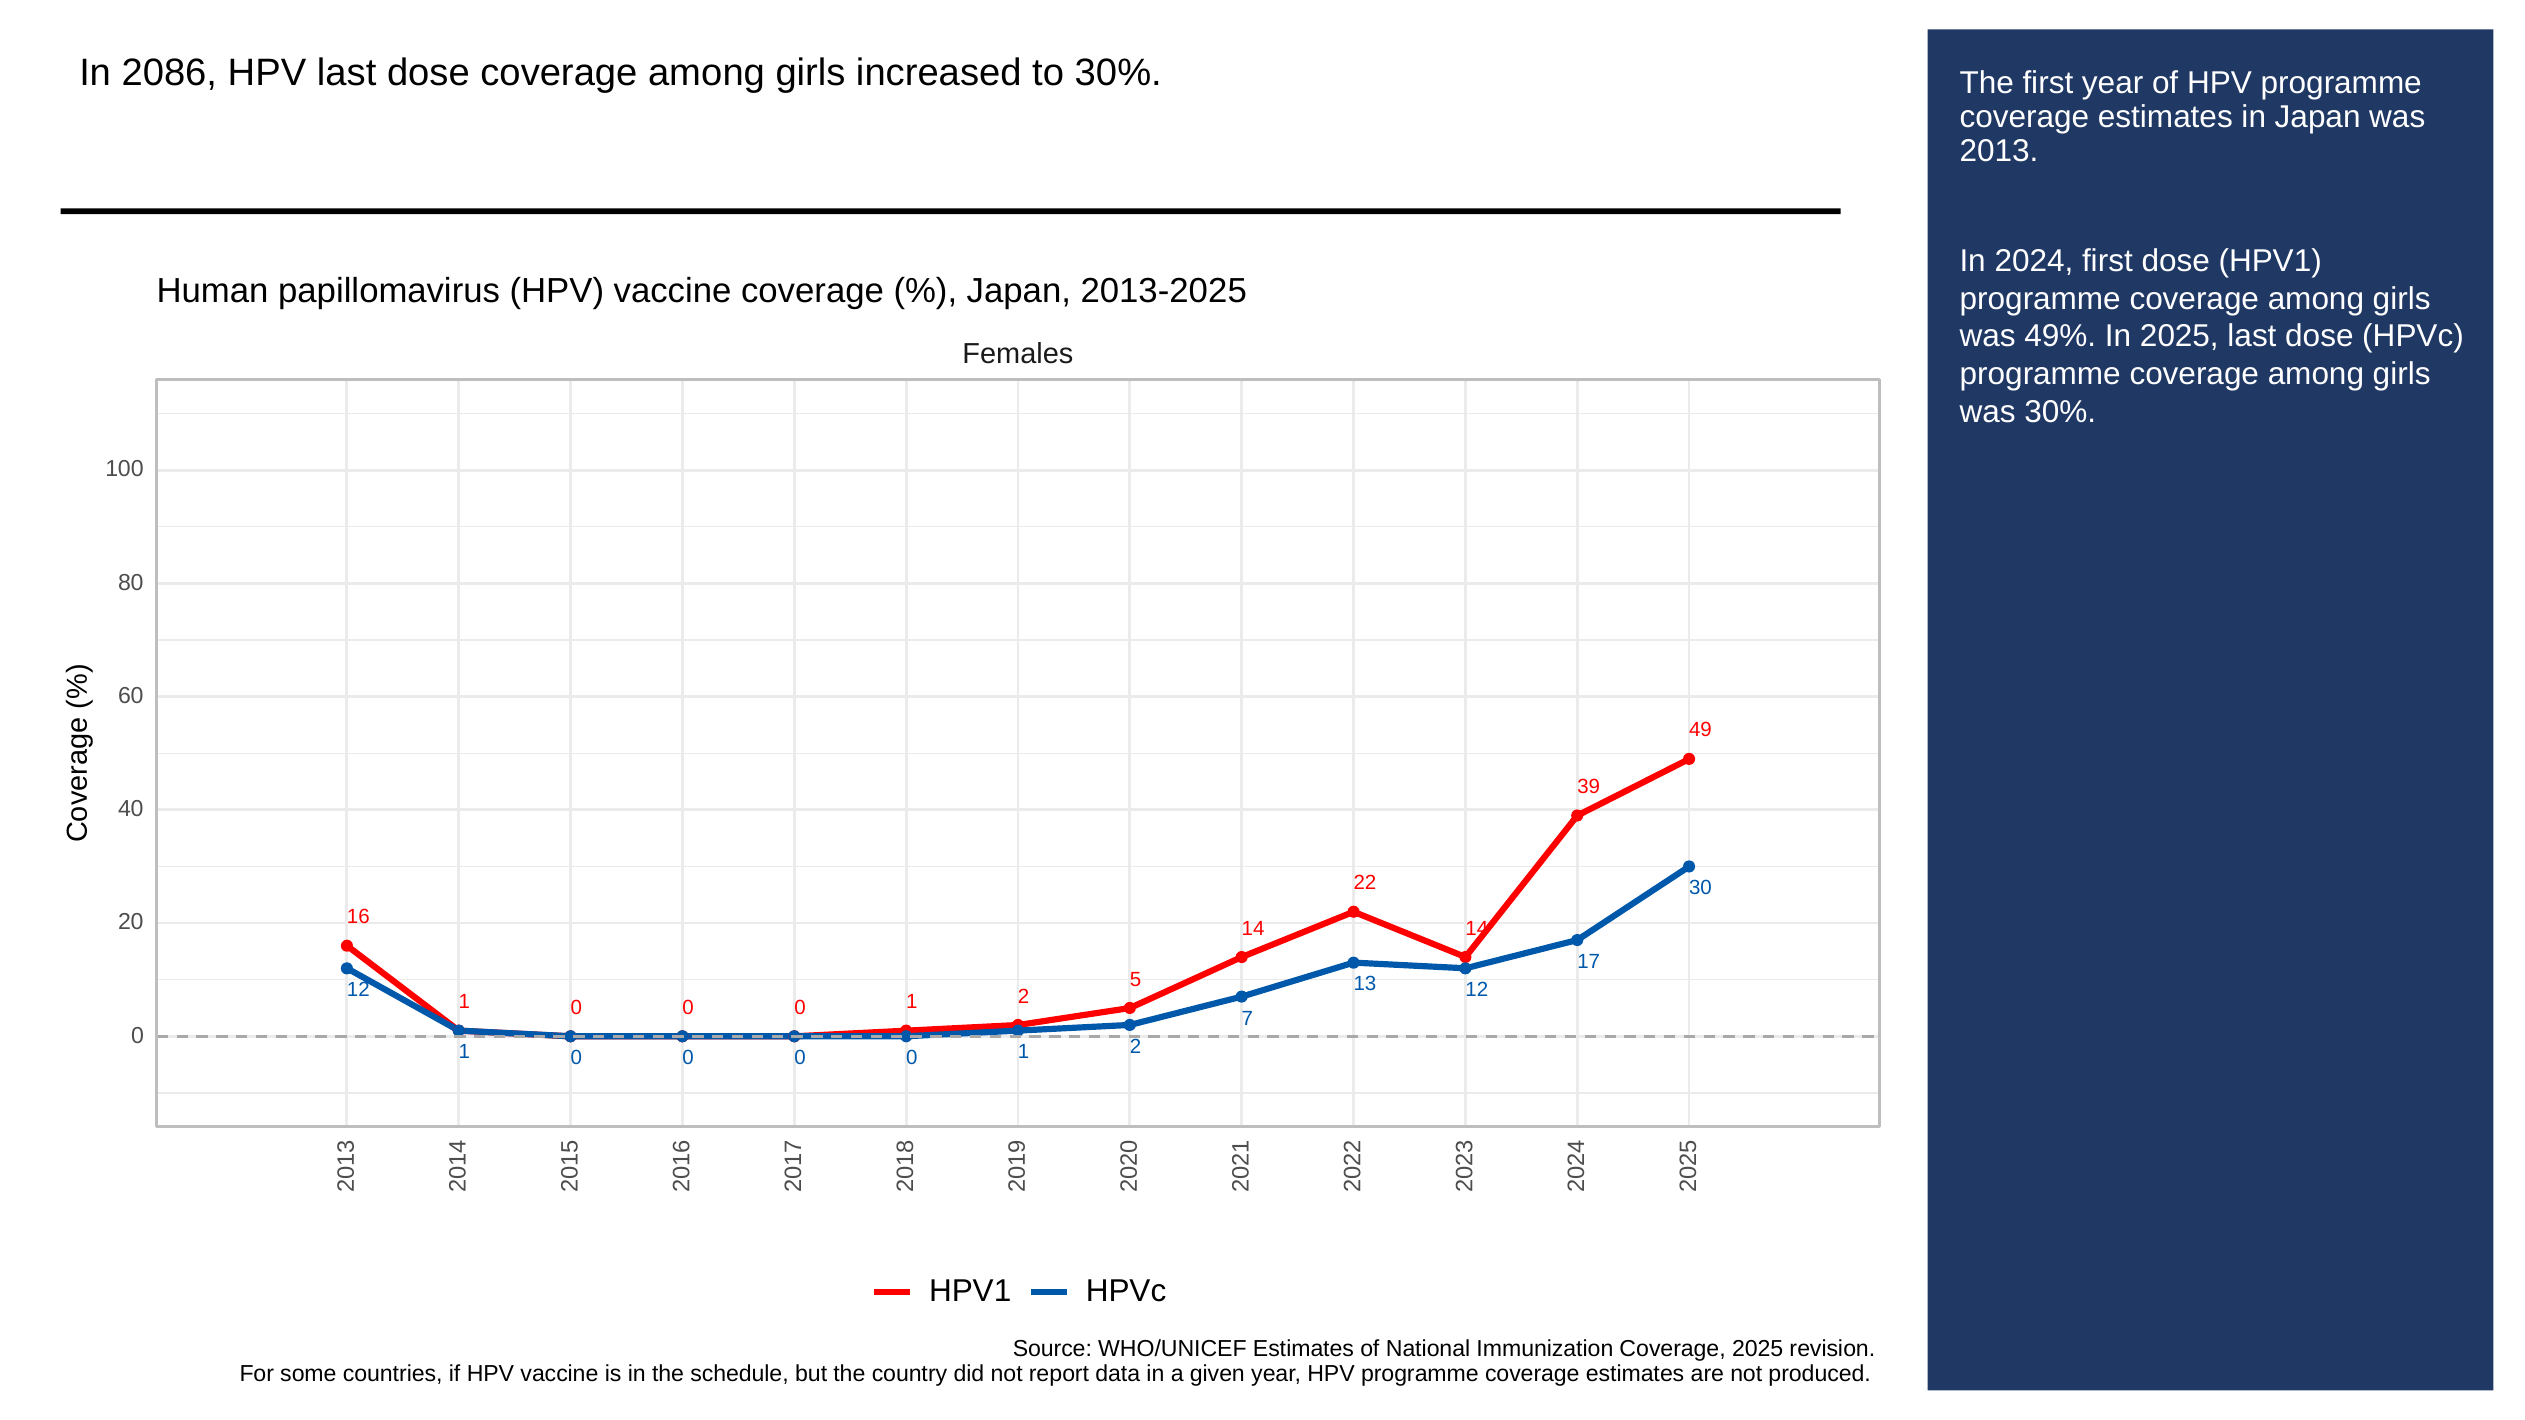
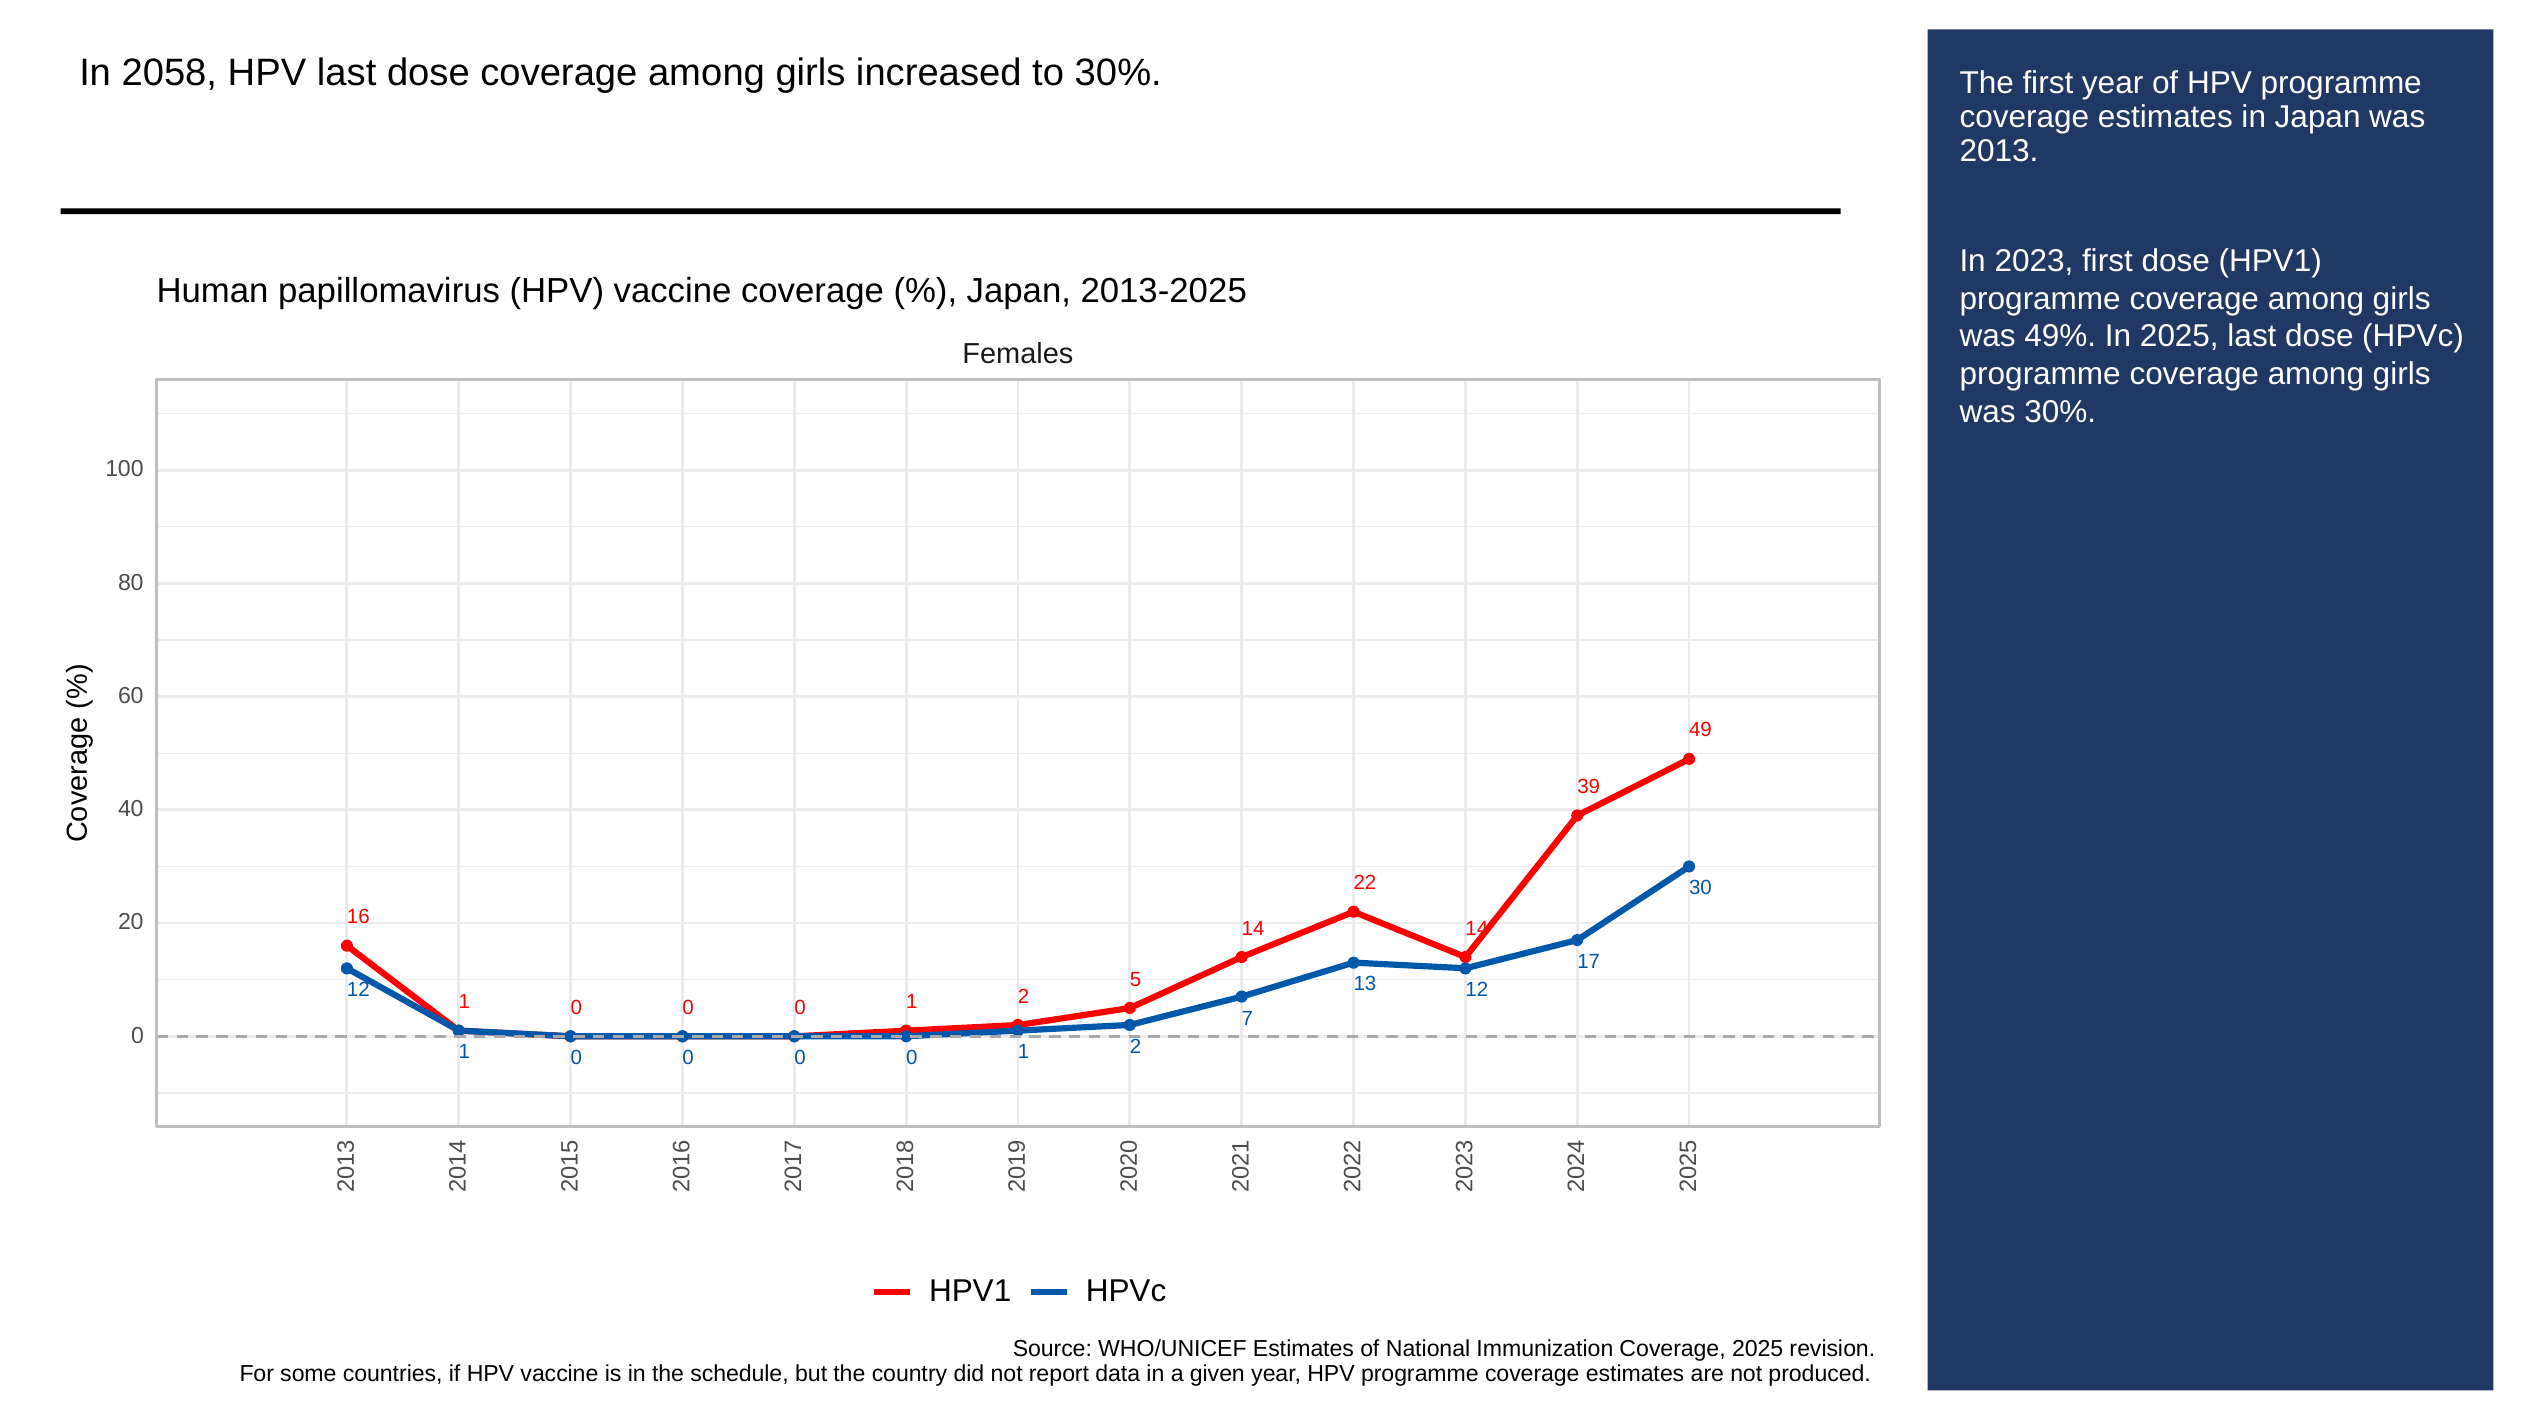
2086: 2086 -> 2058
2024: 2024 -> 2023
